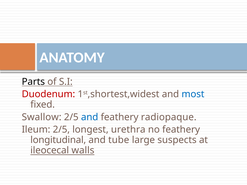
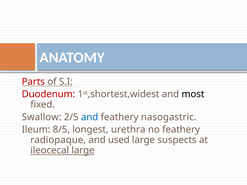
Parts colour: black -> red
most colour: blue -> black
radiopaque: radiopaque -> nasogastric
Ileum 2/5: 2/5 -> 8/5
longitudinal: longitudinal -> radiopaque
tube: tube -> used
ileocecal walls: walls -> large
